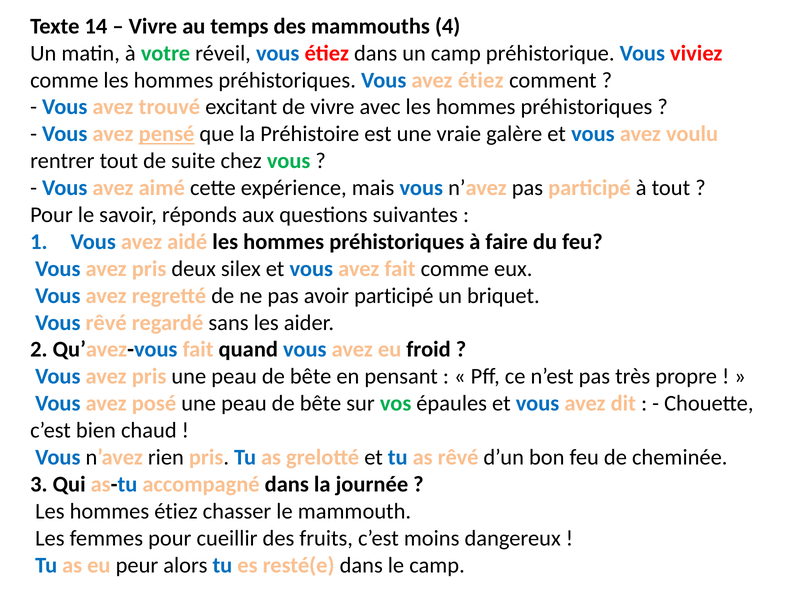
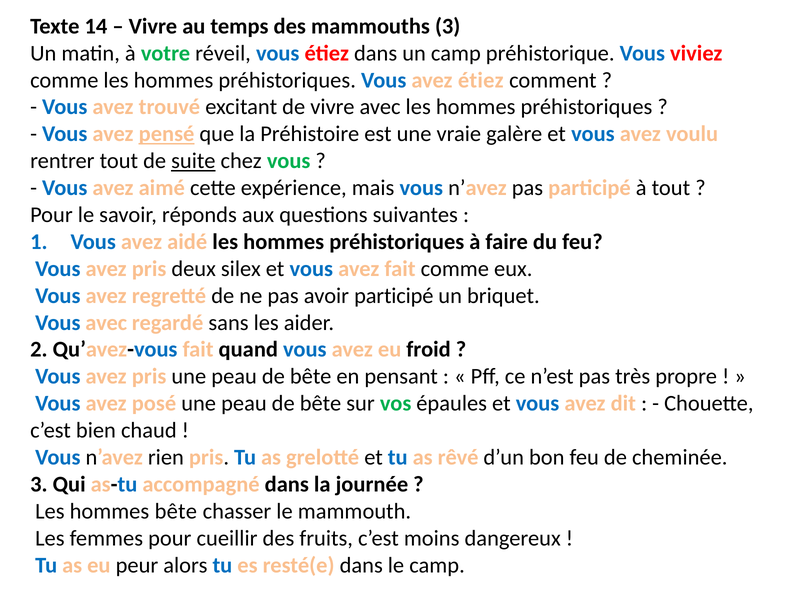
mammouths 4: 4 -> 3
suite underline: none -> present
Vous rêvé: rêvé -> avec
hommes étiez: étiez -> bête
